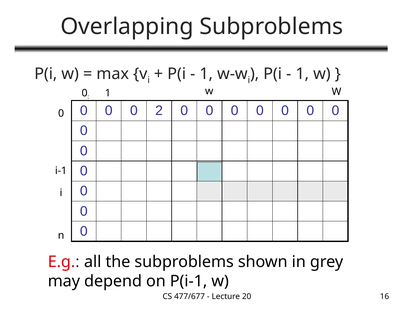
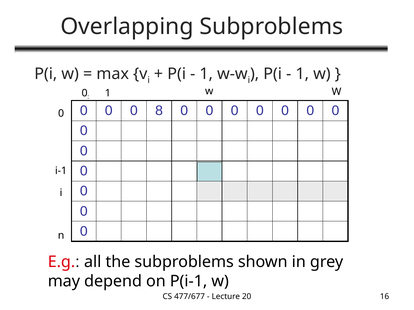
2: 2 -> 8
